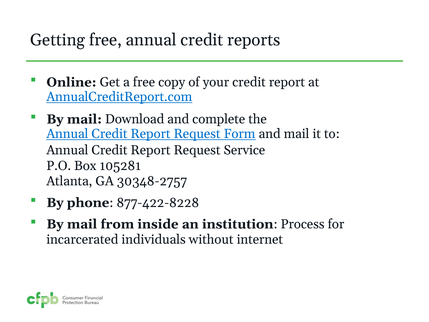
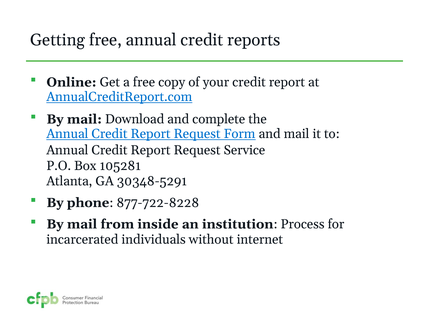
30348-2757: 30348-2757 -> 30348-5291
877-422-8228: 877-422-8228 -> 877-722-8228
